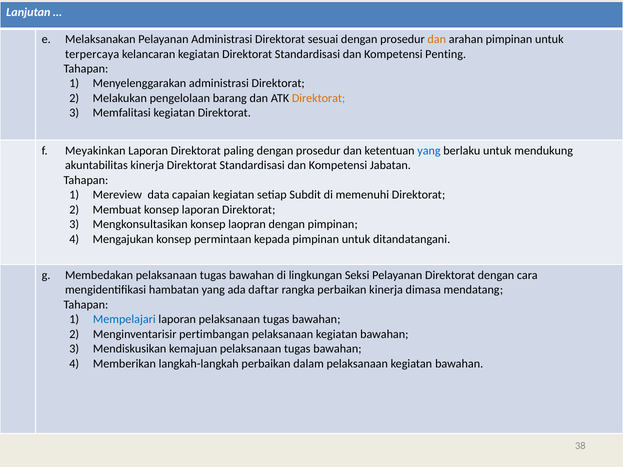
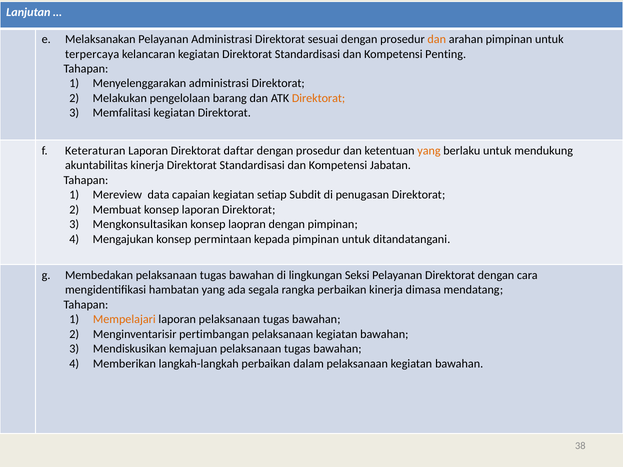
Meyakinkan: Meyakinkan -> Keteraturan
paling: paling -> daftar
yang at (429, 151) colour: blue -> orange
memenuhi: memenuhi -> penugasan
daftar: daftar -> segala
Mempelajari colour: blue -> orange
